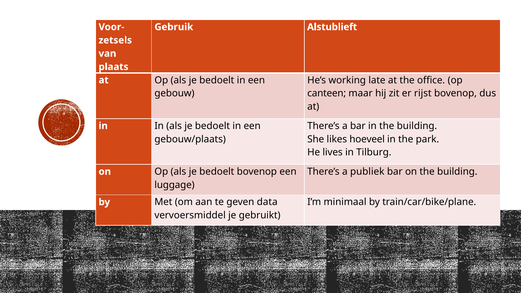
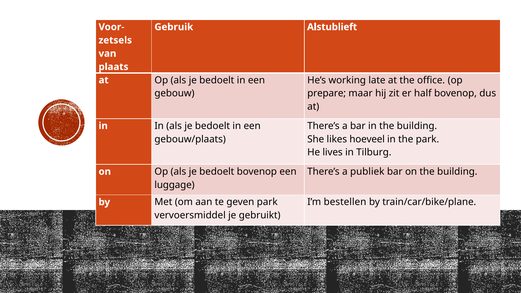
canteen: canteen -> prepare
rijst: rijst -> half
minimaal: minimaal -> bestellen
geven data: data -> park
